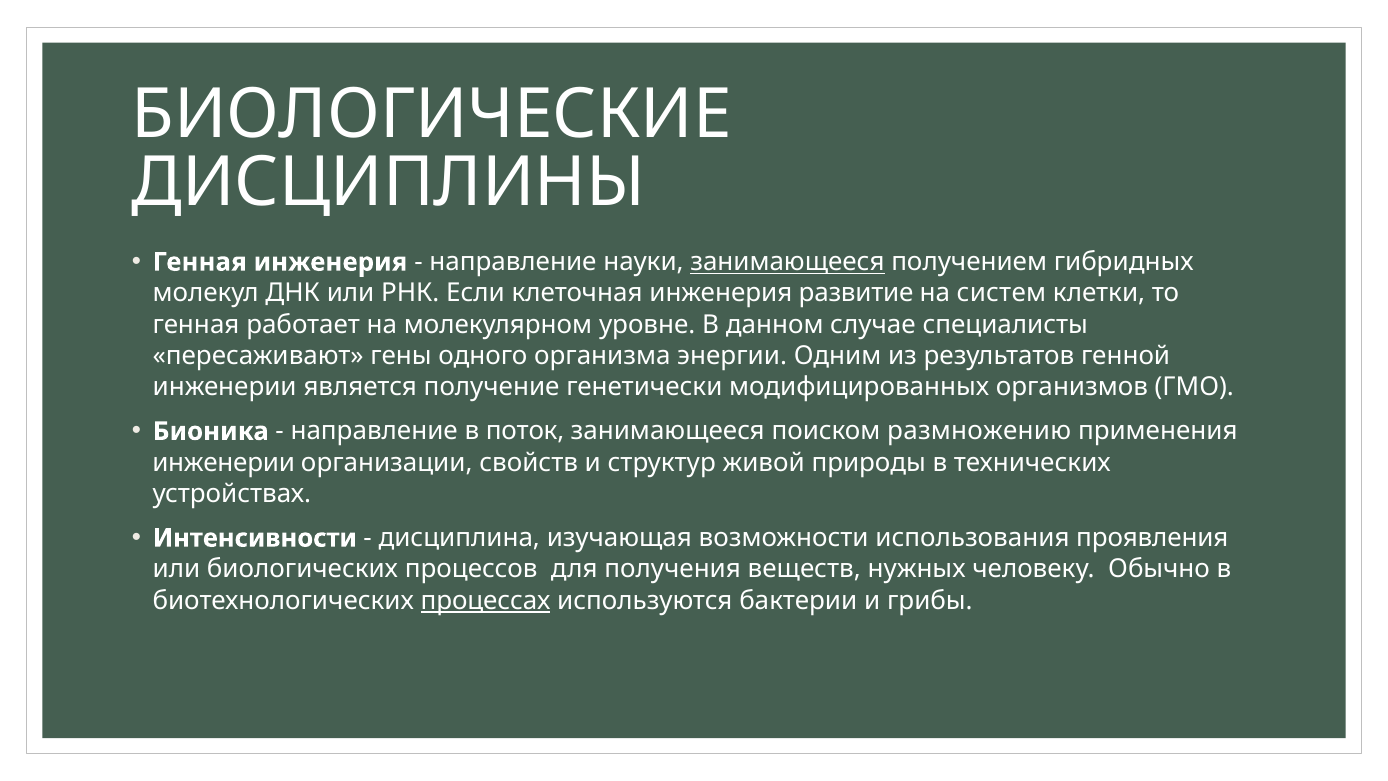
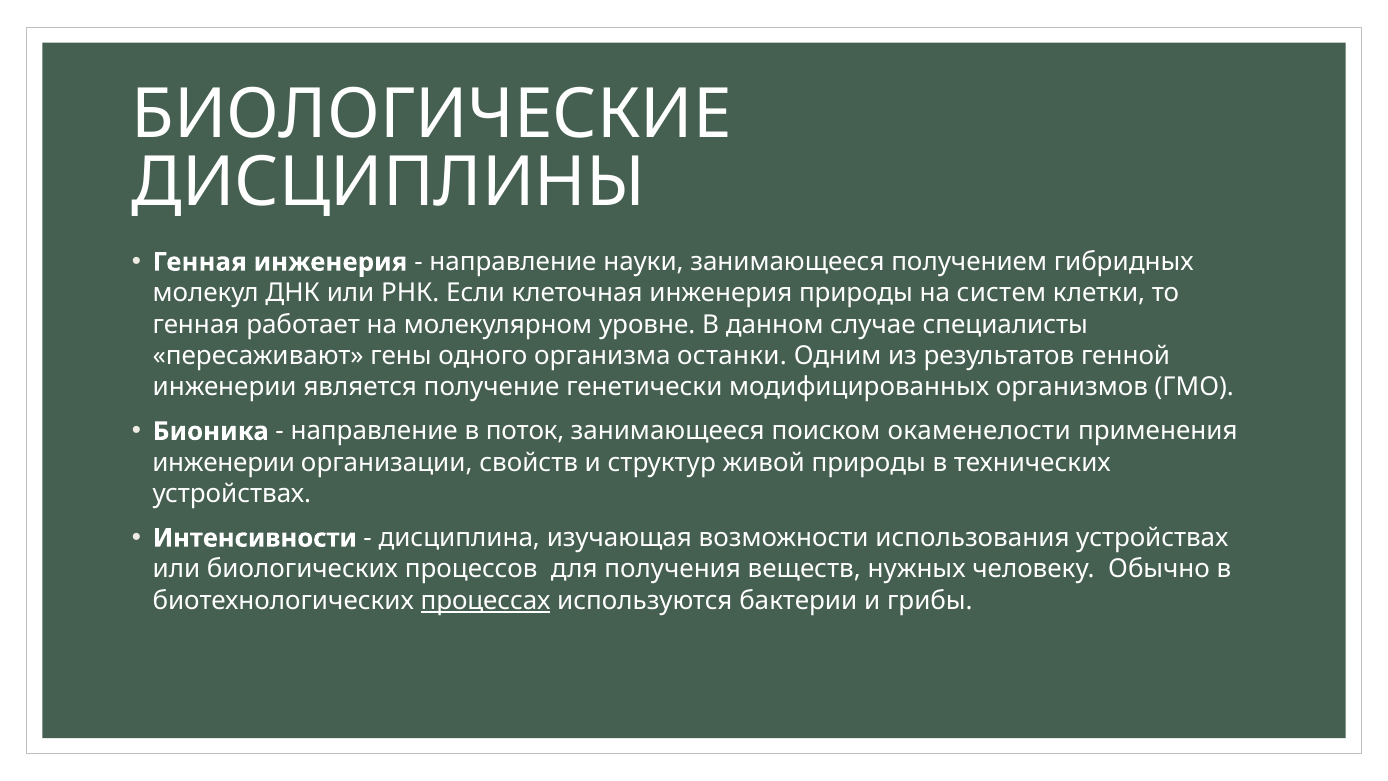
занимающееся at (787, 262) underline: present -> none
инженерия развитие: развитие -> природы
энергии: энергии -> останки
размножению: размножению -> окаменелости
использования проявления: проявления -> устройствах
